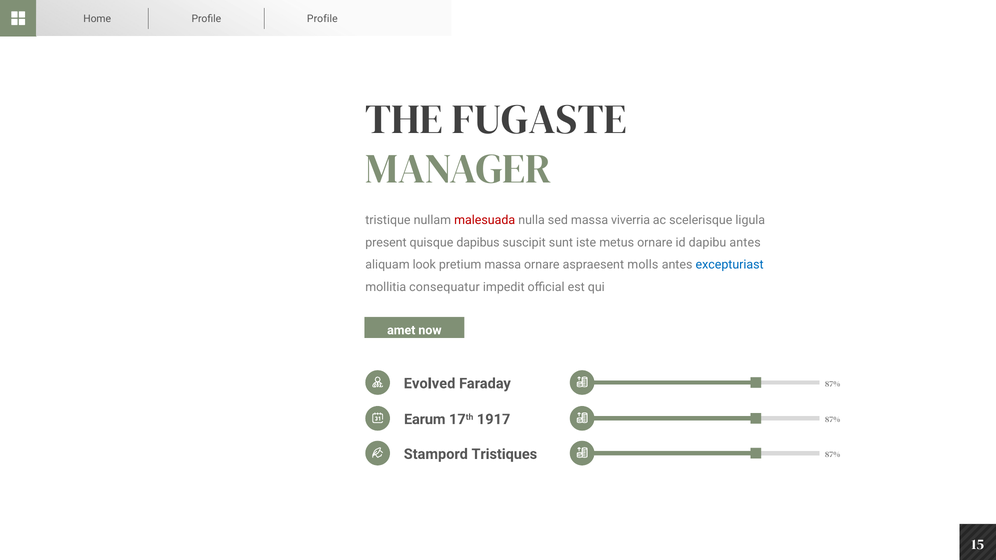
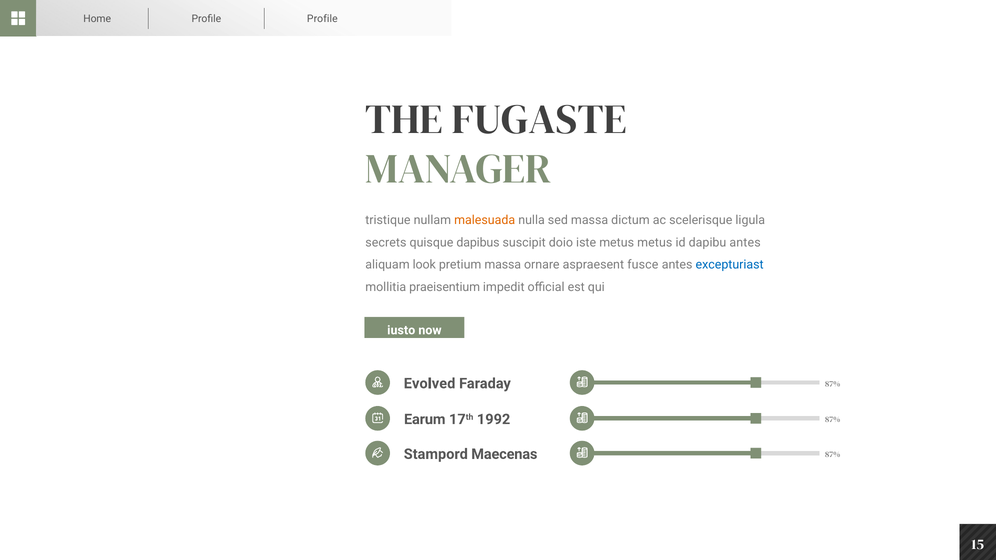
malesuada colour: red -> orange
viverria: viverria -> dictum
present: present -> secrets
sunt: sunt -> doio
metus ornare: ornare -> metus
molls: molls -> fusce
consequatur: consequatur -> praeisentium
amet: amet -> iusto
1917: 1917 -> 1992
Tristiques: Tristiques -> Maecenas
